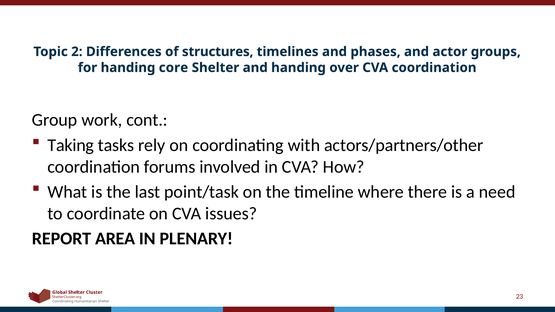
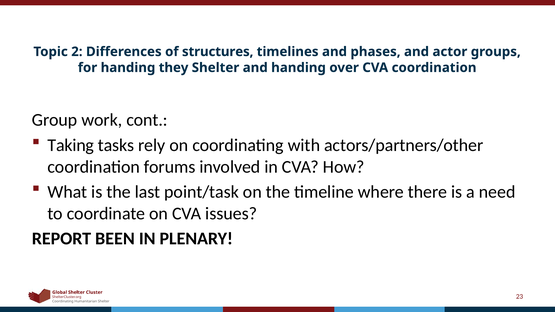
core: core -> they
AREA: AREA -> BEEN
